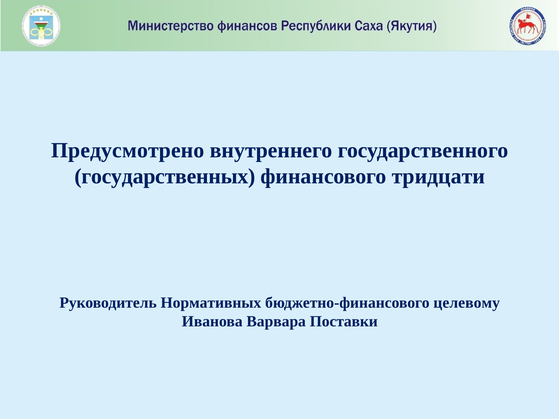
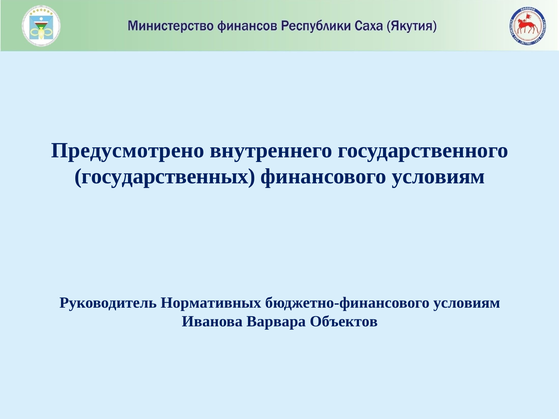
финансового тридцати: тридцати -> условиям
бюджетно-финансового целевому: целевому -> условиям
Поставки: Поставки -> Объектов
